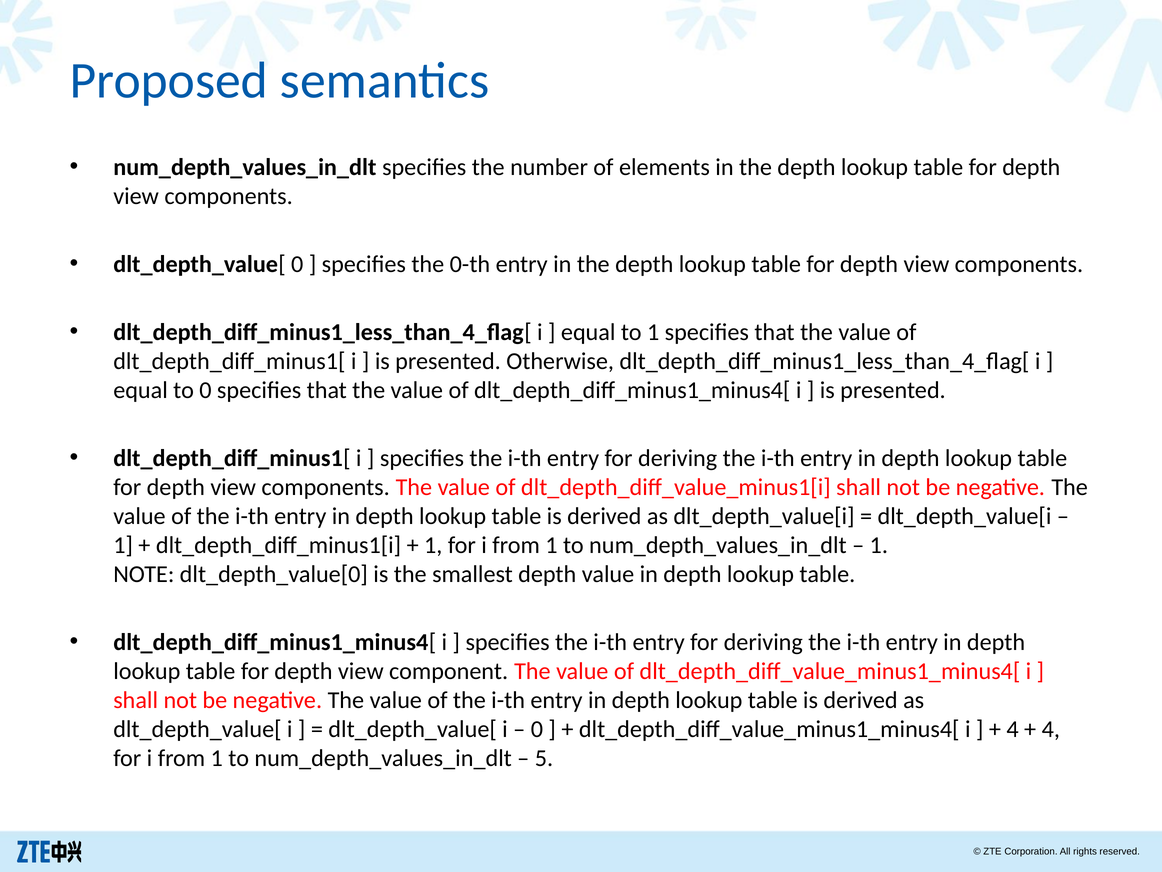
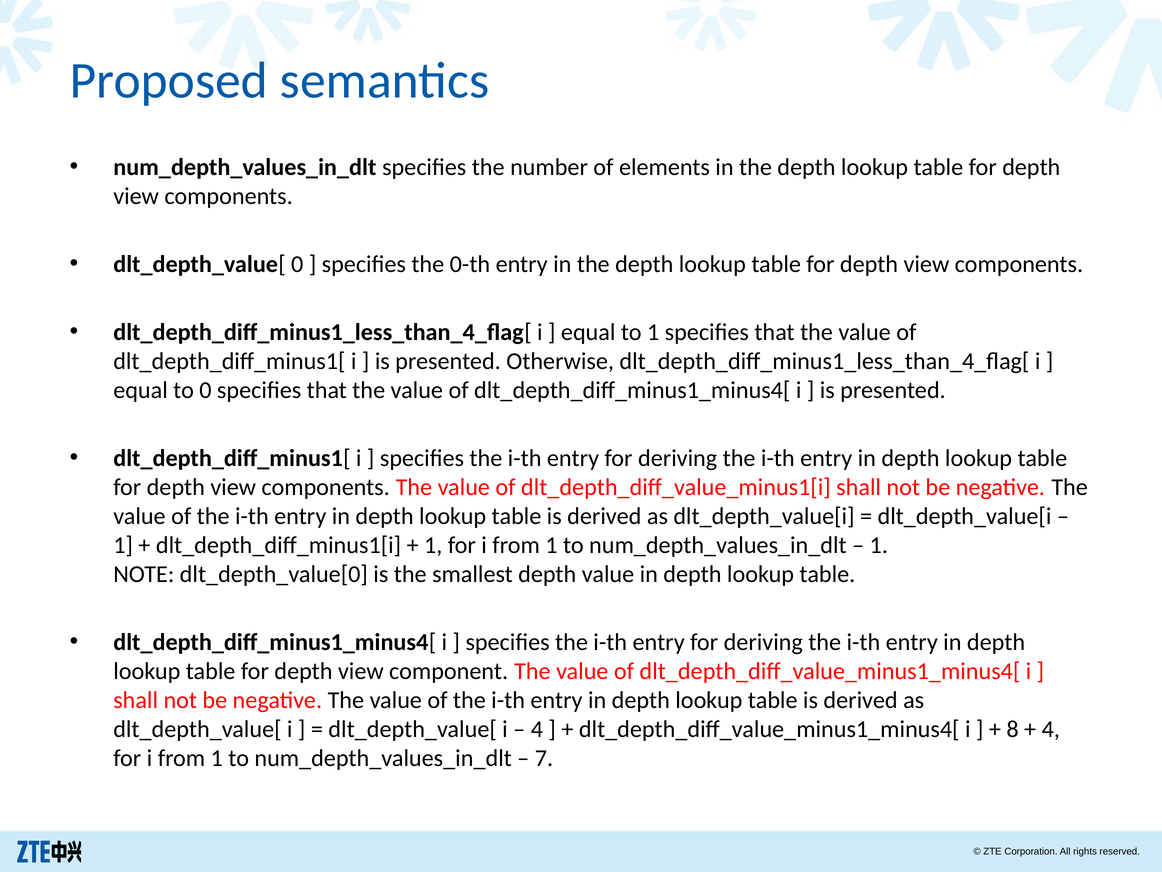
0 at (537, 729): 0 -> 4
4 at (1013, 729): 4 -> 8
5: 5 -> 7
